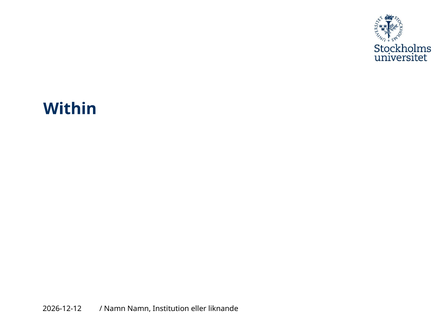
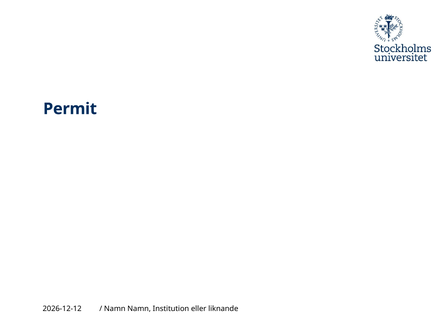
Within: Within -> Permit
